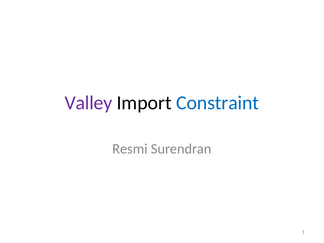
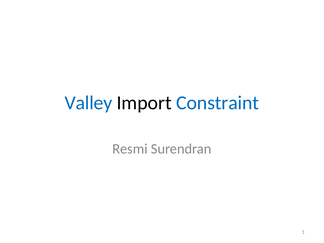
Valley colour: purple -> blue
